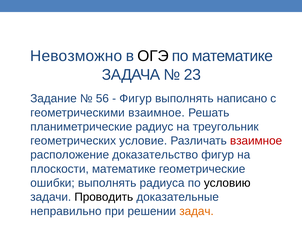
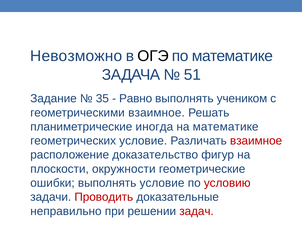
23: 23 -> 51
56: 56 -> 35
Фигур at (136, 99): Фигур -> Равно
написано: написано -> учеником
радиус: радиус -> иногда
на треугольник: треугольник -> математике
плоскости математике: математике -> окружности
выполнять радиуса: радиуса -> условие
условию colour: black -> red
Проводить colour: black -> red
задач colour: orange -> red
